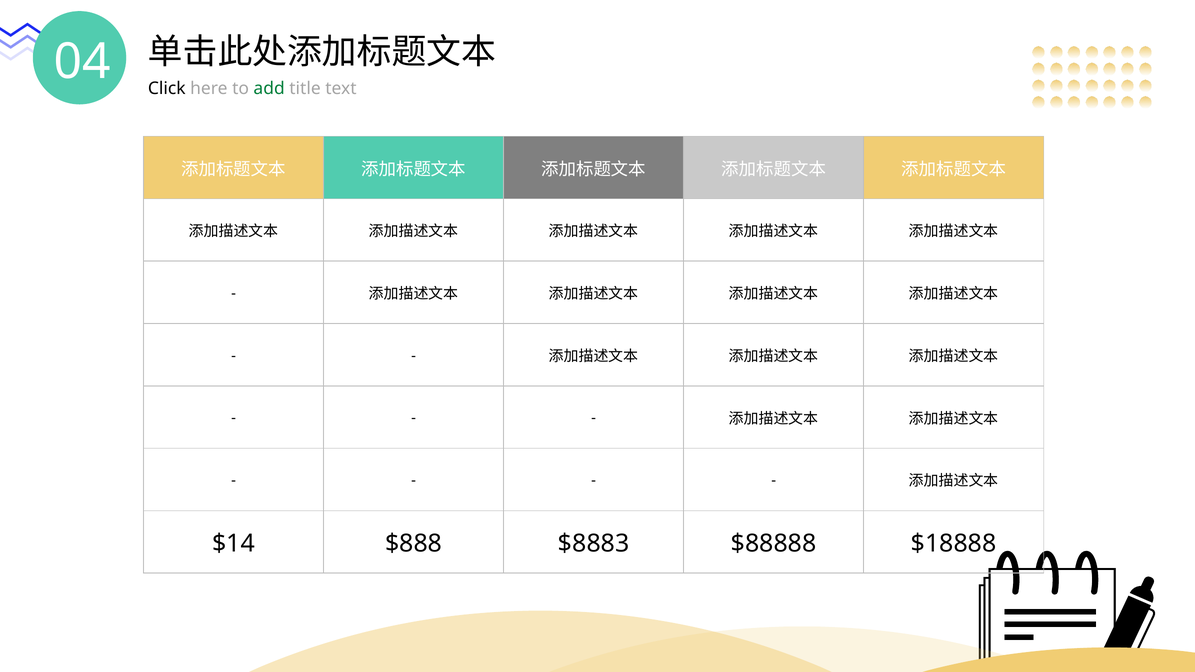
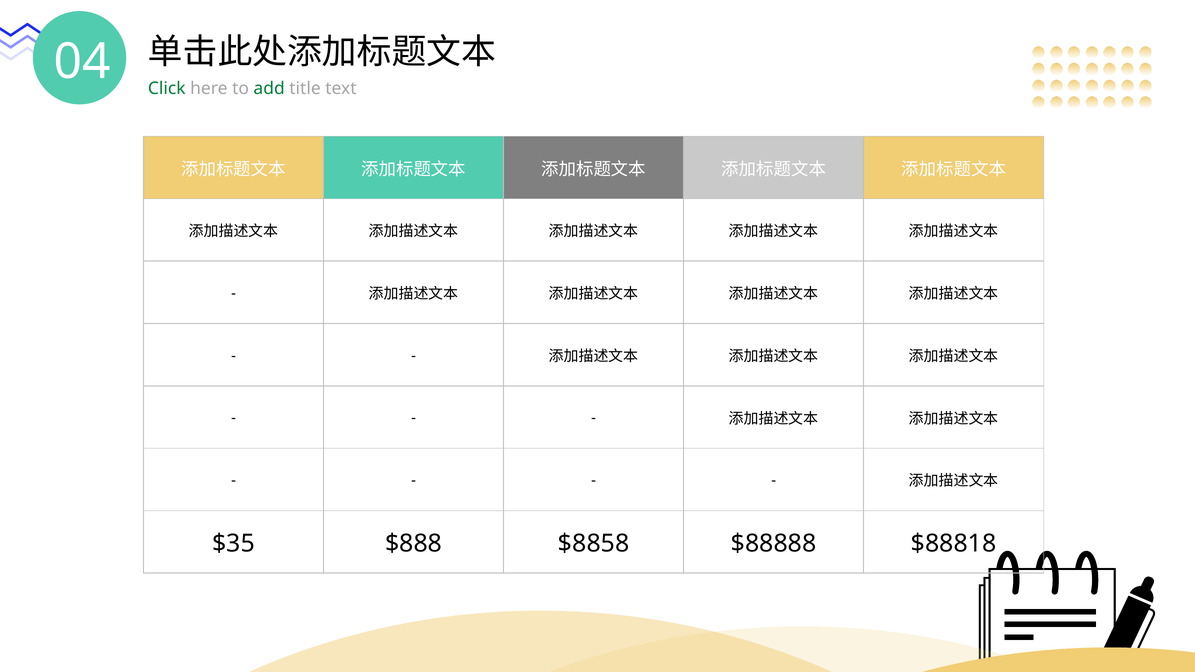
Click colour: black -> green
$14: $14 -> $35
$8883: $8883 -> $8858
$18888: $18888 -> $88818
